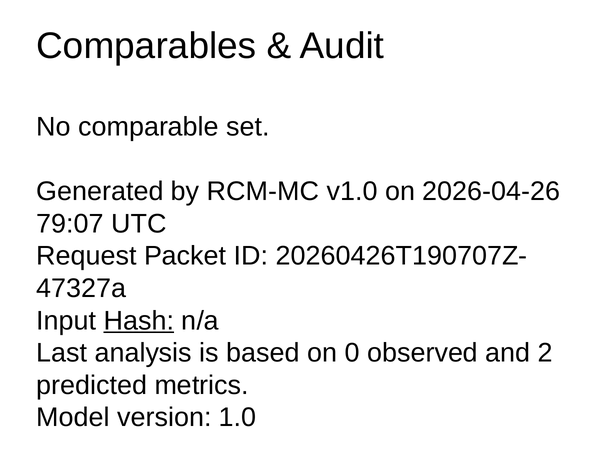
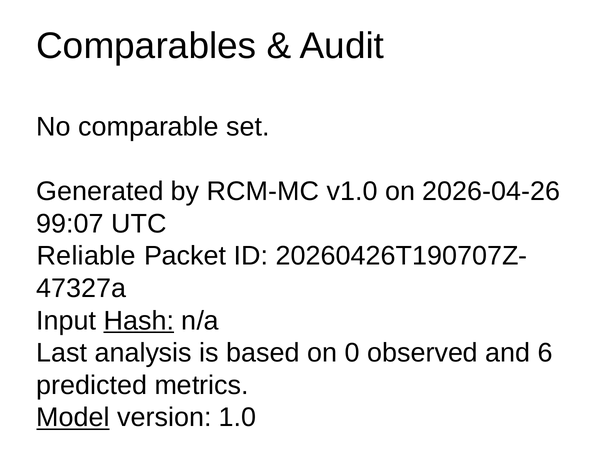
79:07: 79:07 -> 99:07
Request: Request -> Reliable
2: 2 -> 6
Model underline: none -> present
